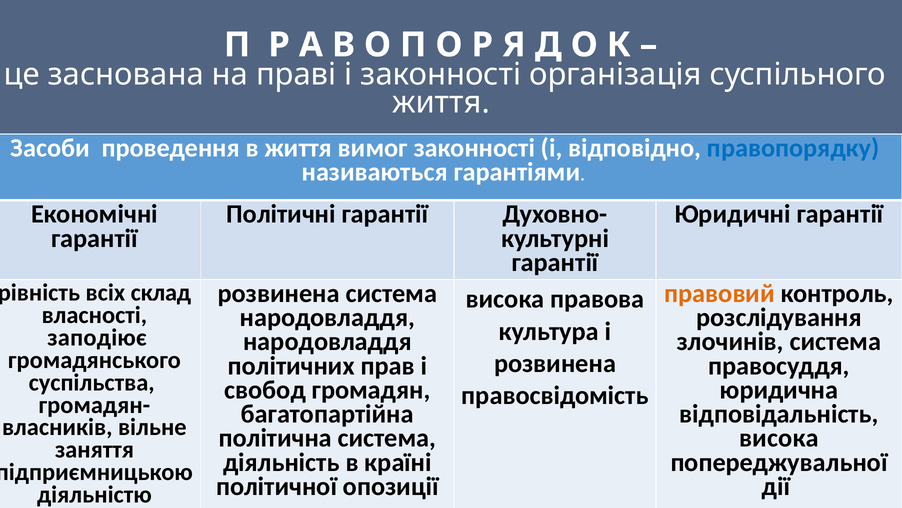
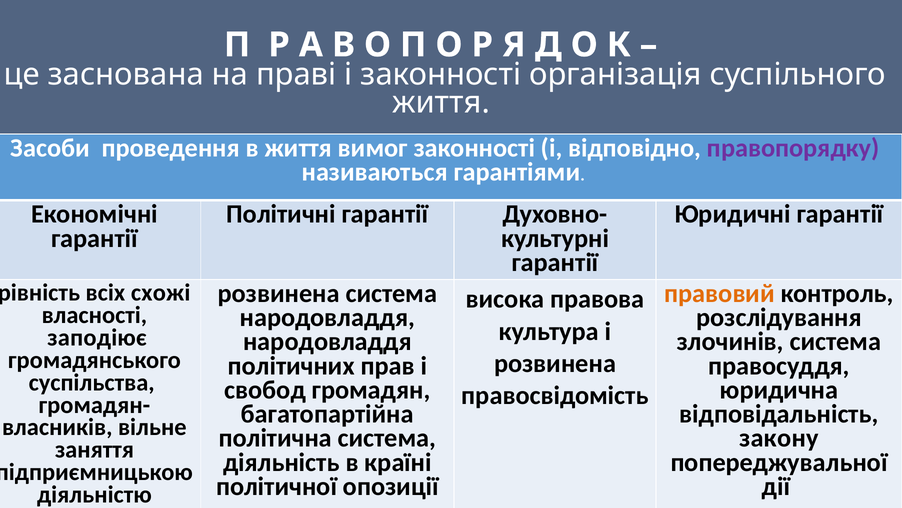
правопорядку colour: blue -> purple
склад: склад -> схожі
висока at (779, 438): висока -> закону
